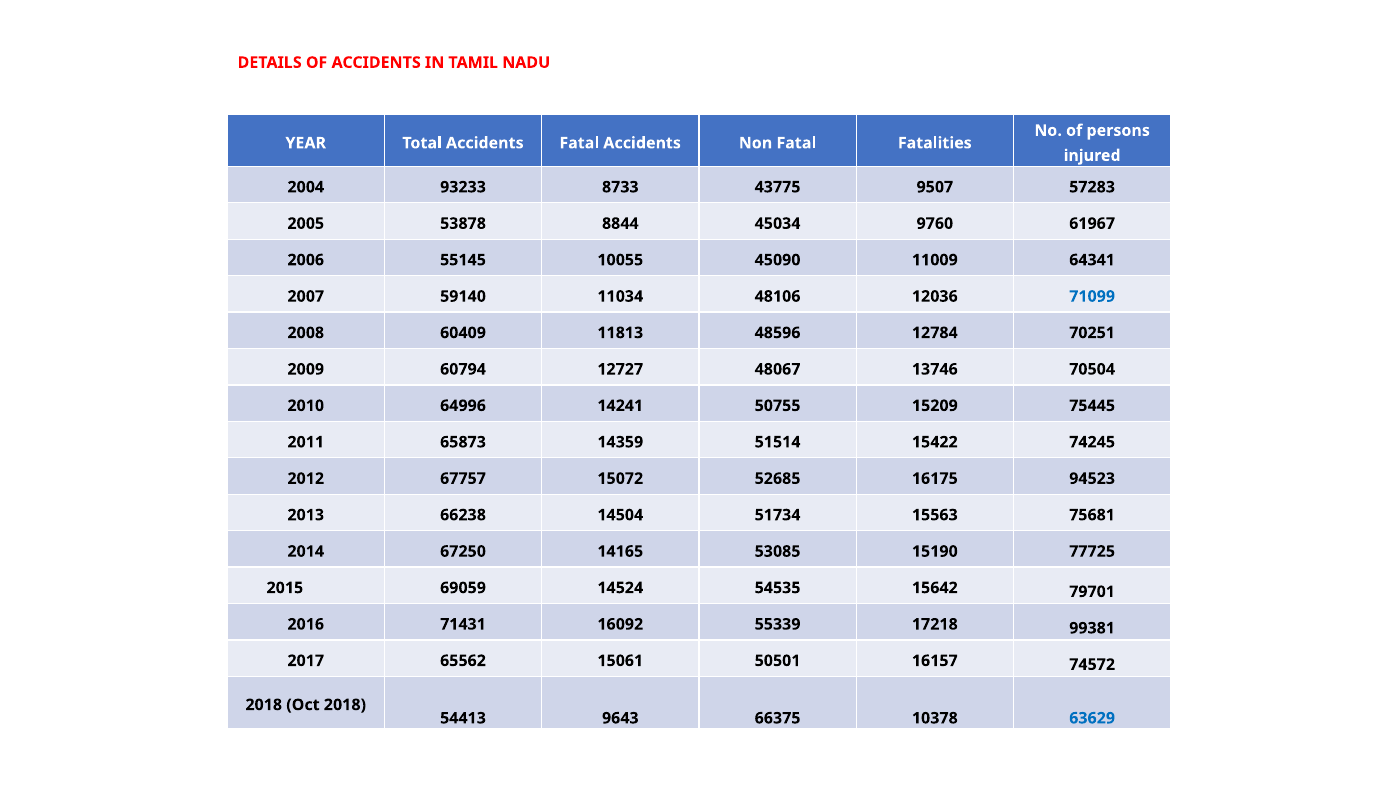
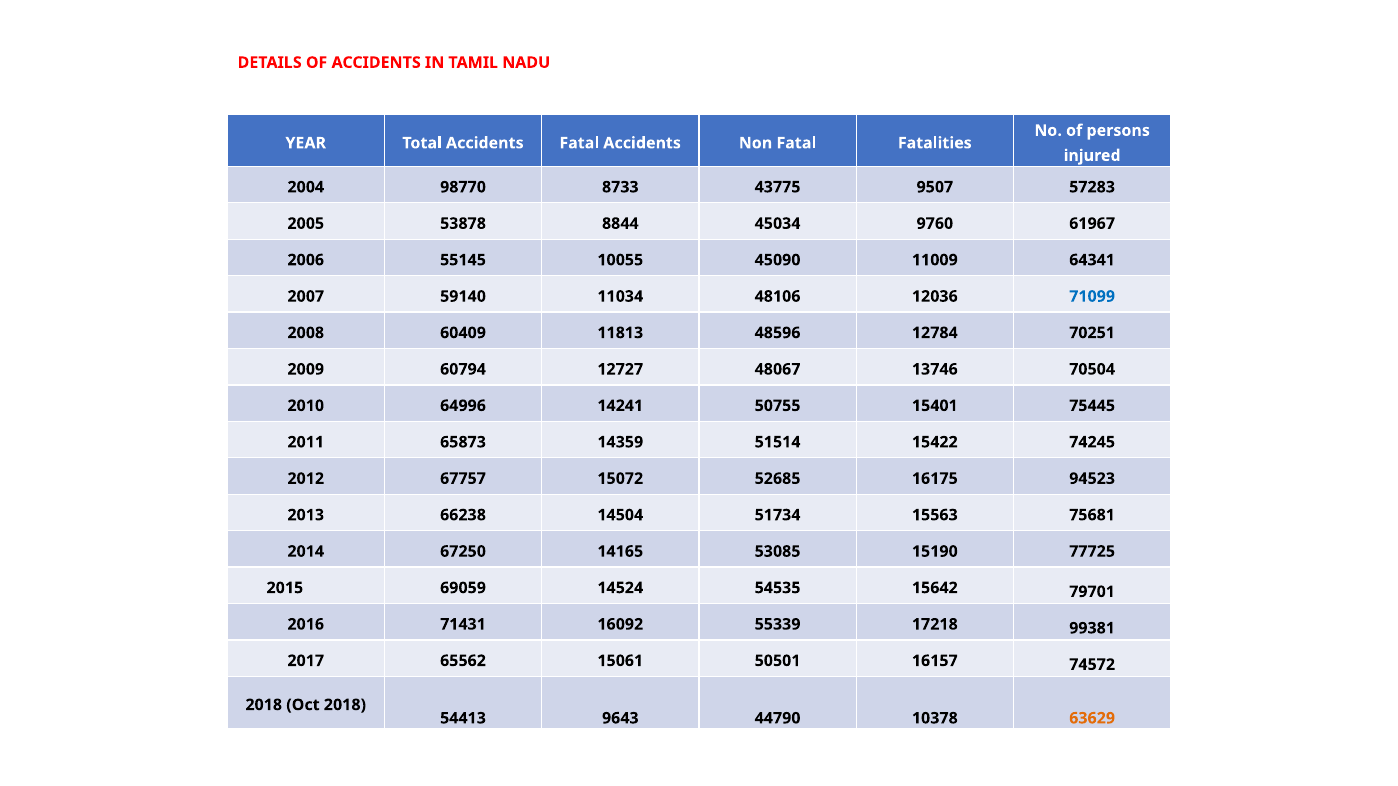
93233: 93233 -> 98770
15209: 15209 -> 15401
66375: 66375 -> 44790
63629 colour: blue -> orange
